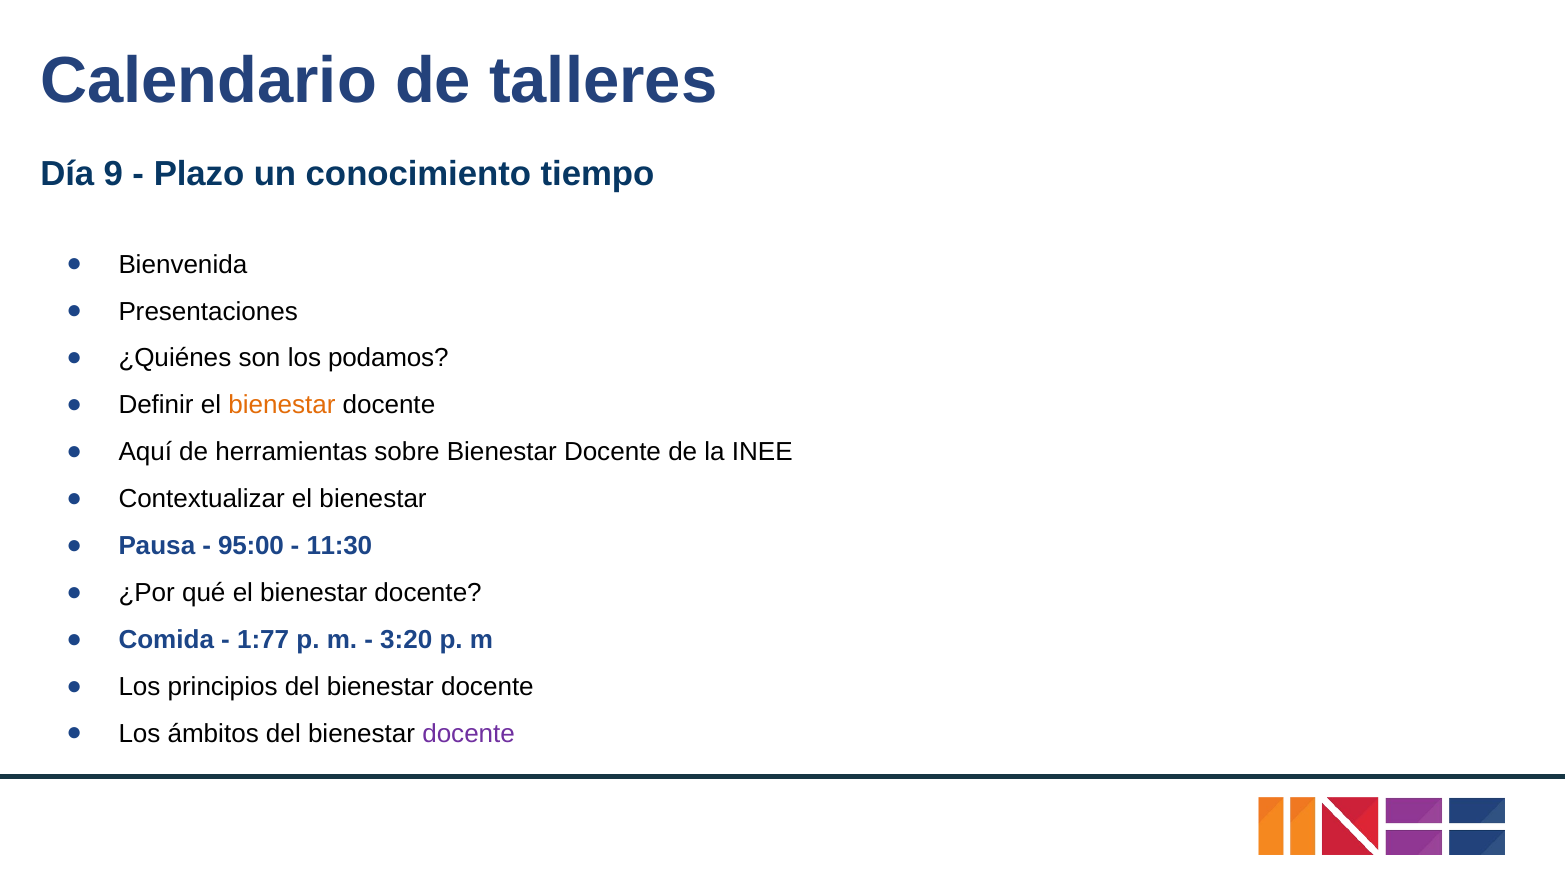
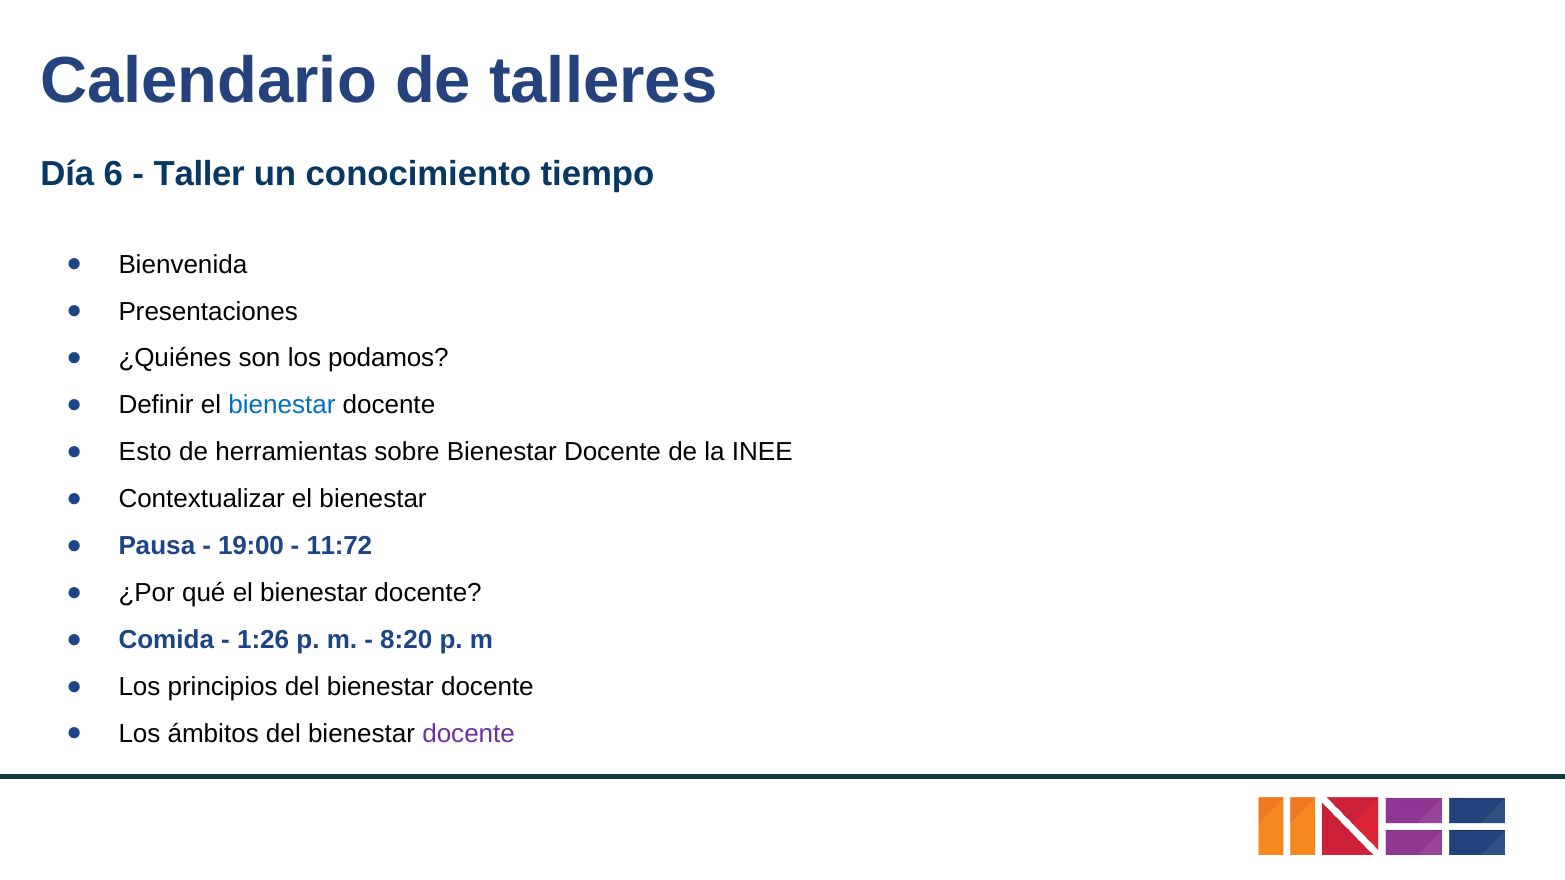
9: 9 -> 6
Plazo: Plazo -> Taller
bienestar at (282, 405) colour: orange -> blue
Aquí: Aquí -> Esto
95:00: 95:00 -> 19:00
11:30: 11:30 -> 11:72
1:77: 1:77 -> 1:26
3:20: 3:20 -> 8:20
